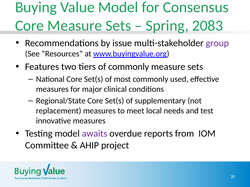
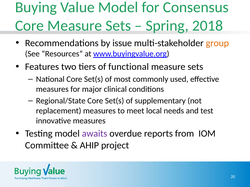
2083: 2083 -> 2018
group colour: purple -> orange
of commonly: commonly -> functional
